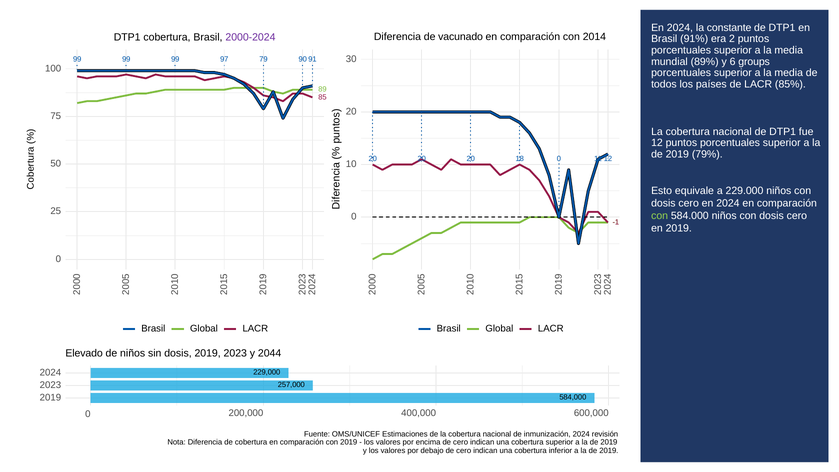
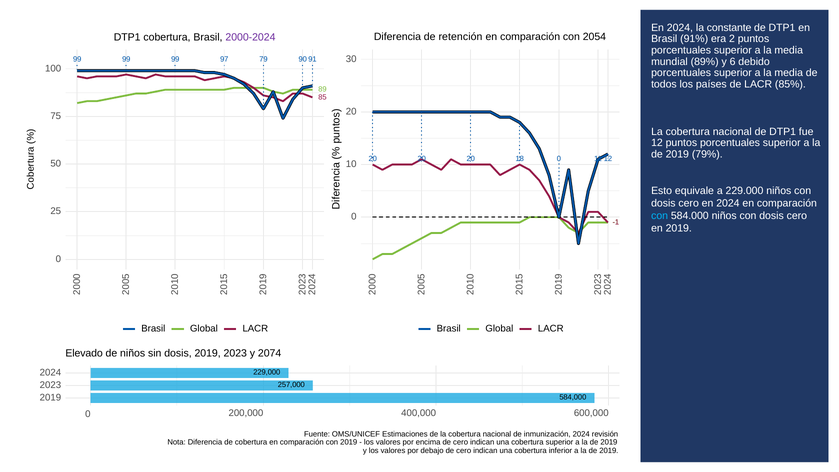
vacunado: vacunado -> retención
2014: 2014 -> 2054
groups: groups -> debido
con at (660, 216) colour: light green -> light blue
2044: 2044 -> 2074
